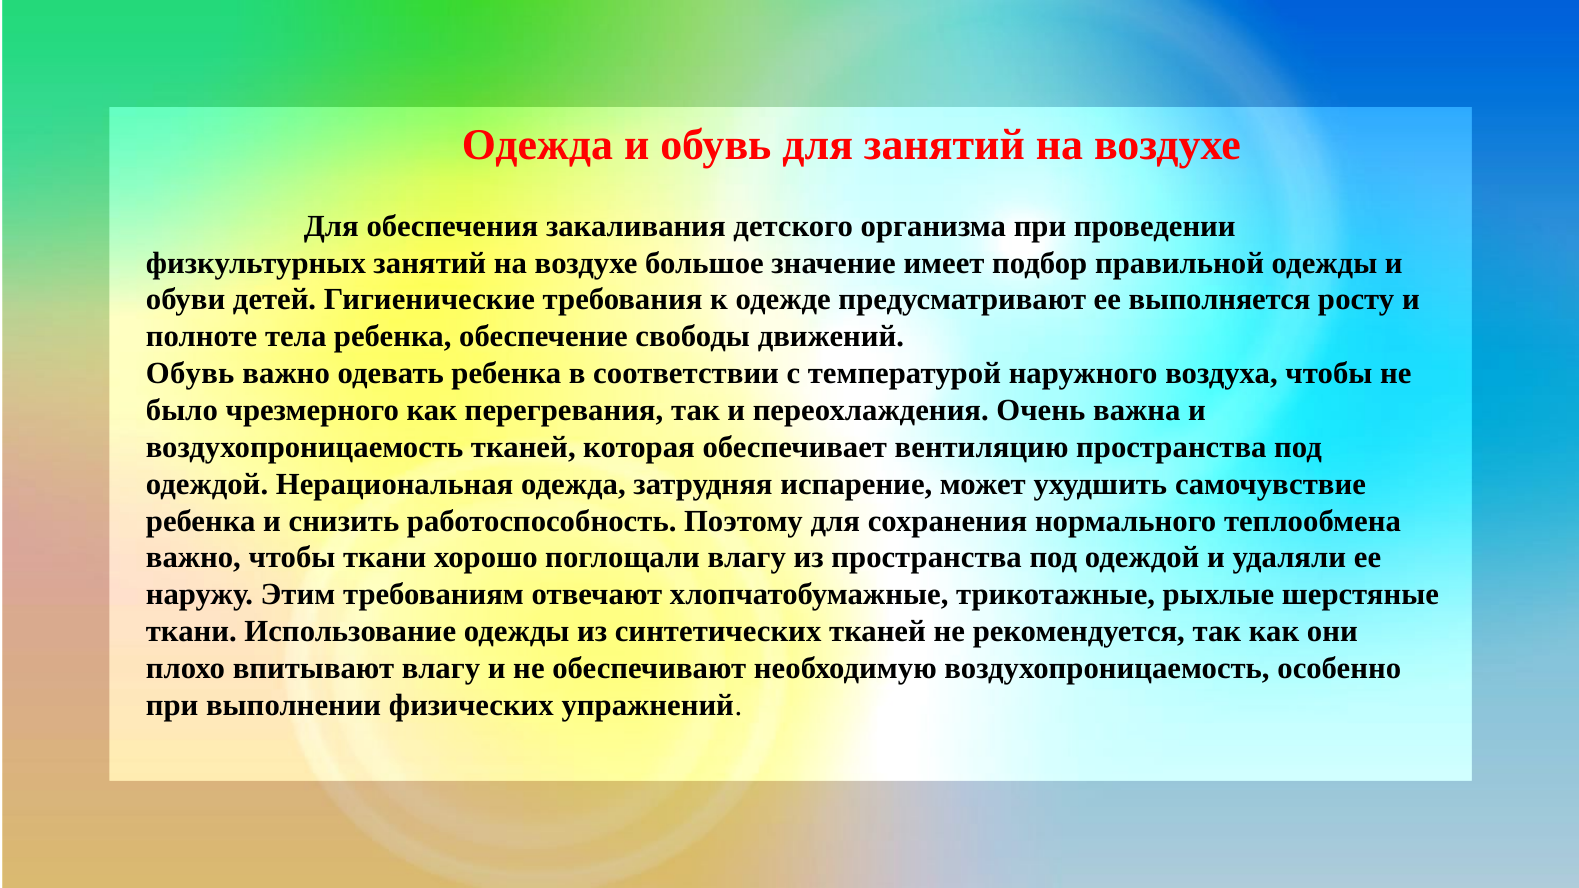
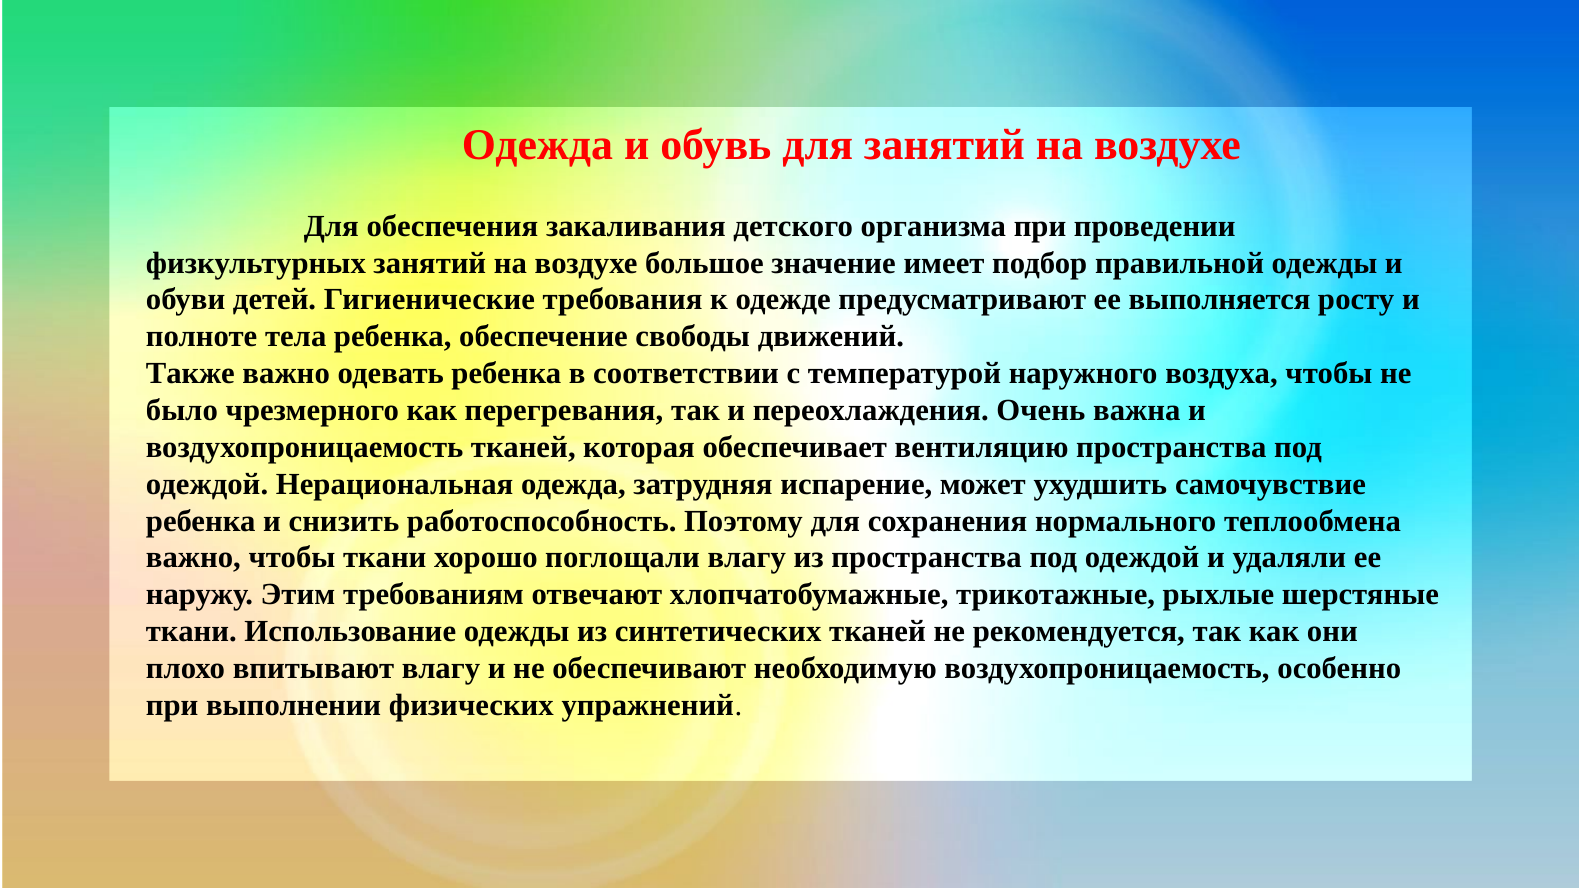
Обувь at (190, 374): Обувь -> Также
